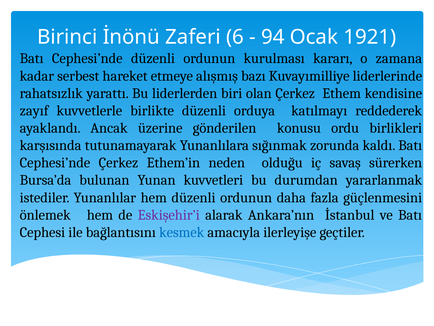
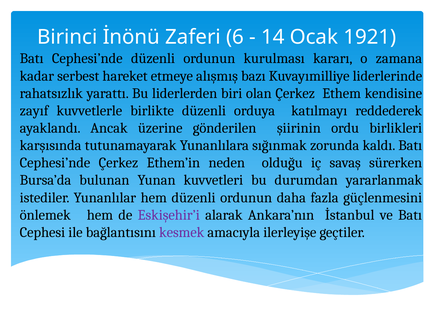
94: 94 -> 14
konusu: konusu -> şiirinin
kesmek colour: blue -> purple
